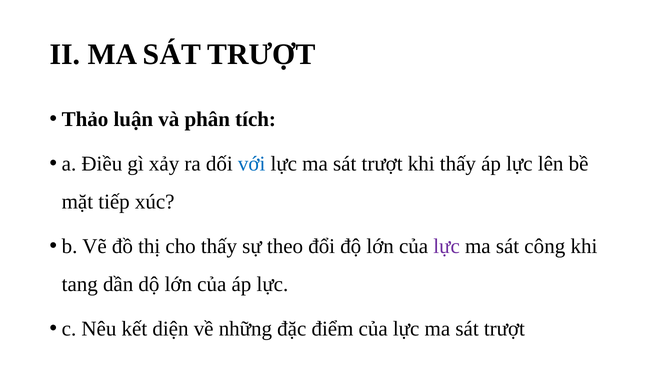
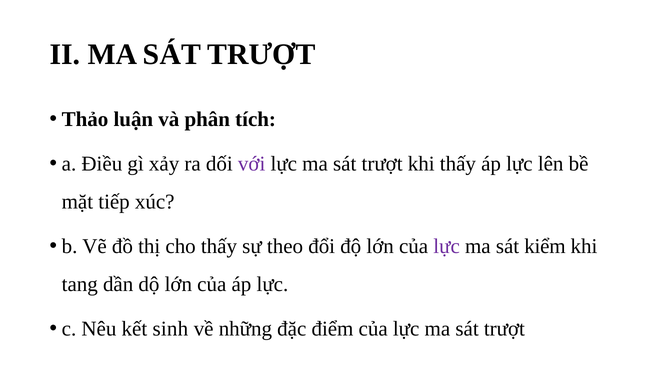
với colour: blue -> purple
công: công -> kiểm
diện: diện -> sinh
